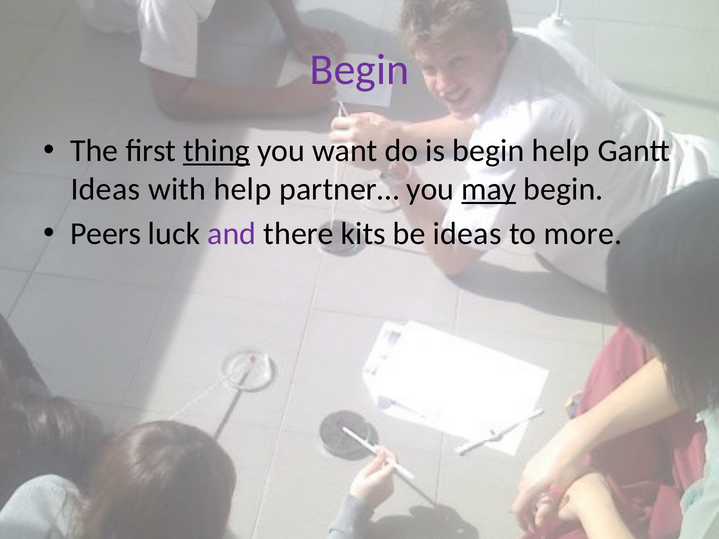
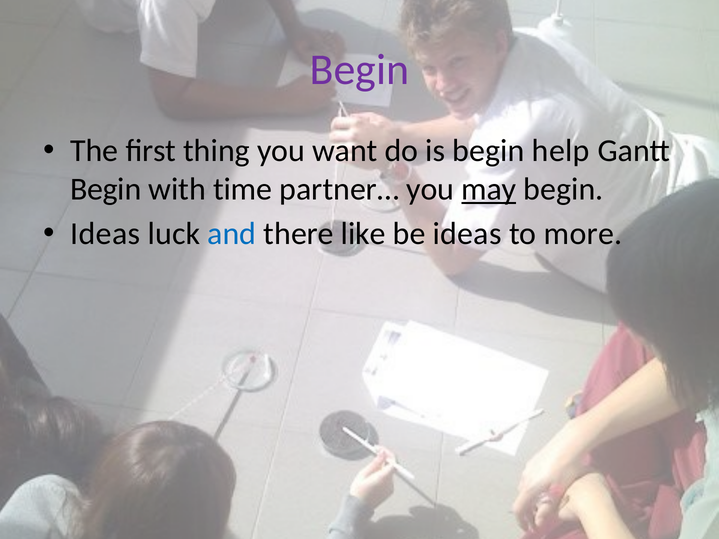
thing underline: present -> none
Ideas at (105, 189): Ideas -> Begin
with help: help -> time
Peers at (106, 234): Peers -> Ideas
and colour: purple -> blue
kits: kits -> like
